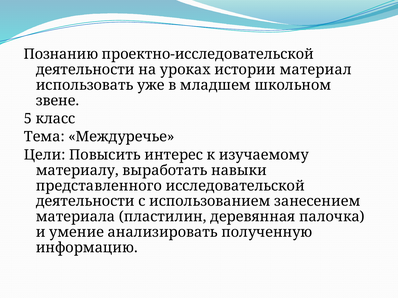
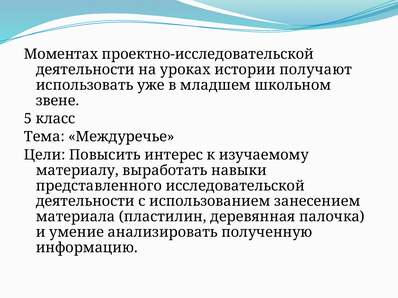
Познанию: Познанию -> Моментах
материал: материал -> получают
